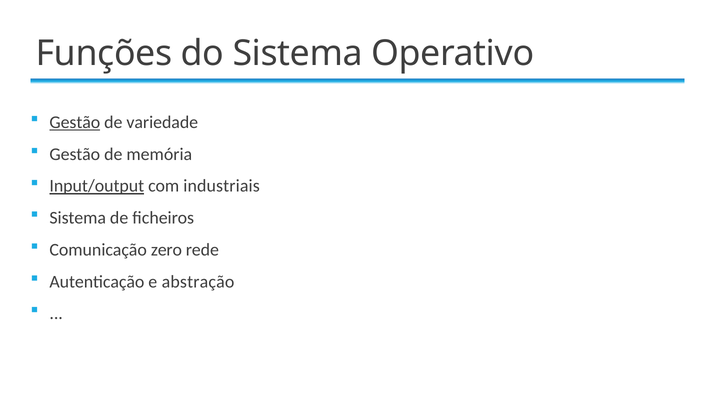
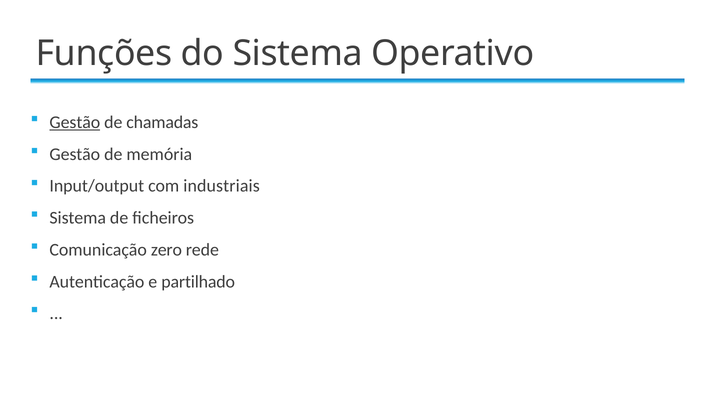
variedade: variedade -> chamadas
Input/output underline: present -> none
abstração: abstração -> partilhado
